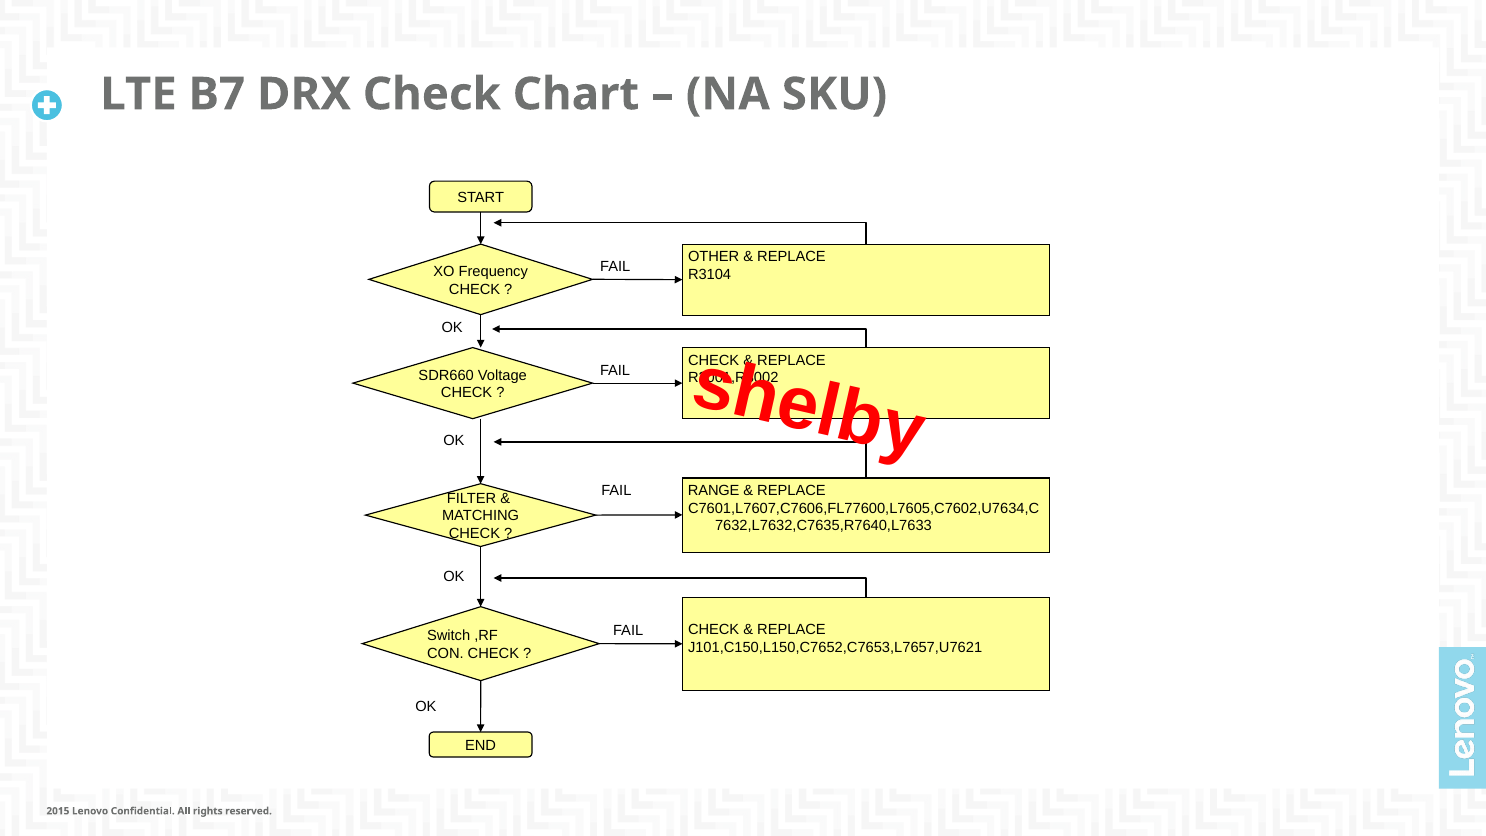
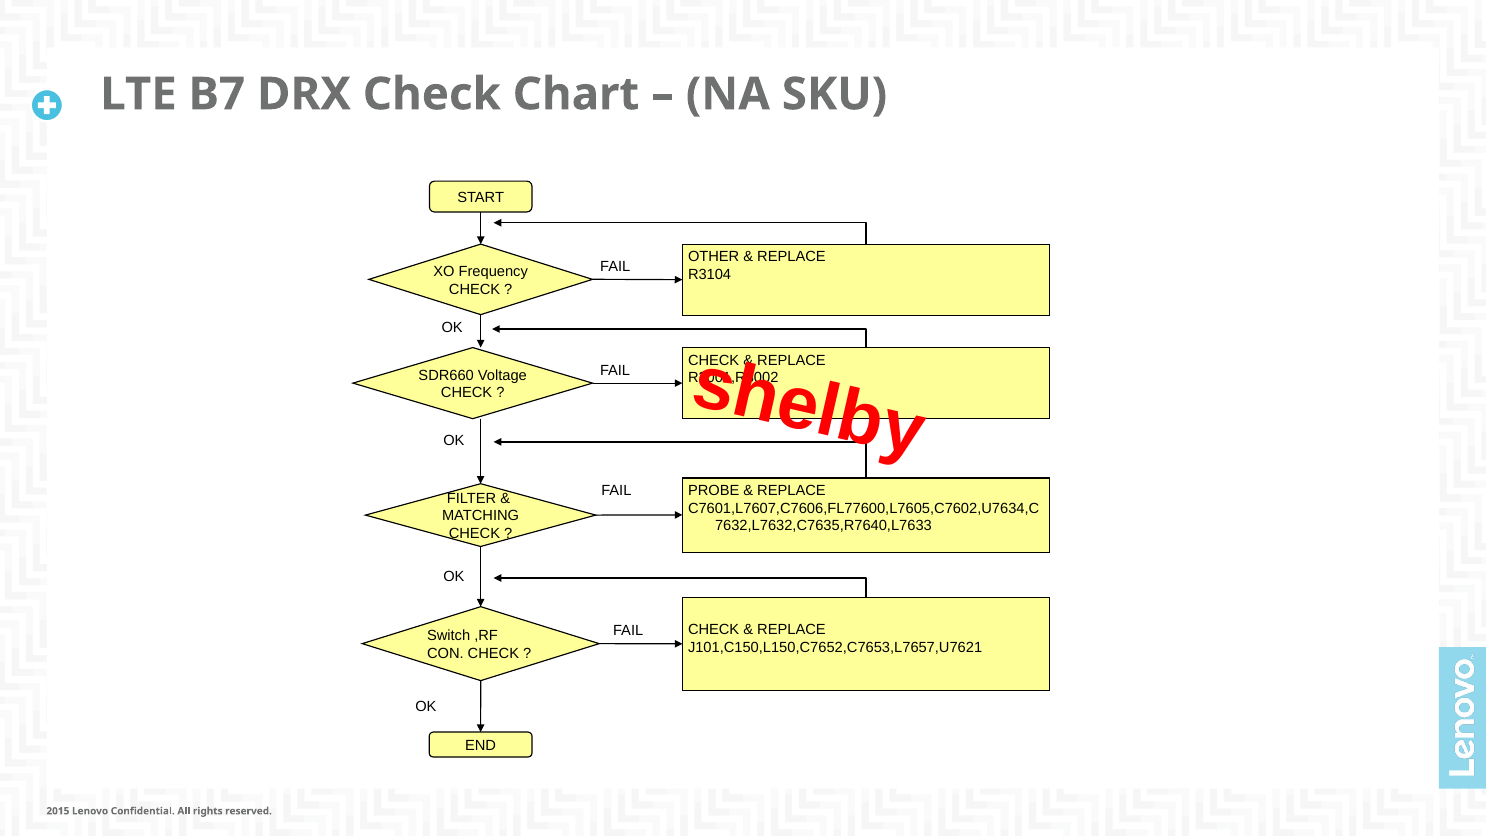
RANGE: RANGE -> PROBE
